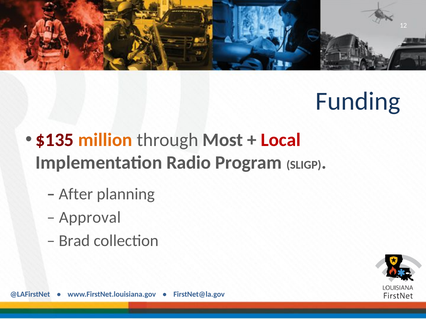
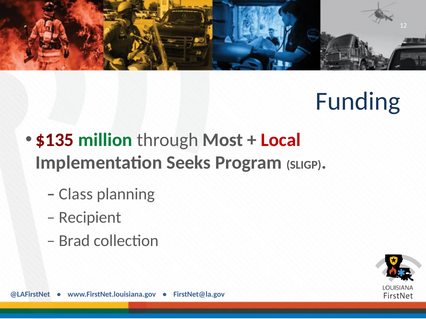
million colour: orange -> green
Radio: Radio -> Seeks
After: After -> Class
Approval: Approval -> Recipient
